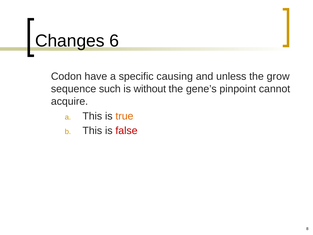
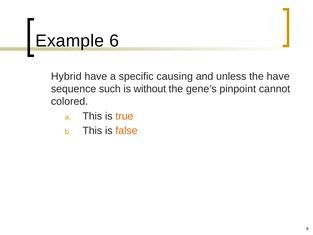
Changes: Changes -> Example
Codon: Codon -> Hybrid
the grow: grow -> have
acquire: acquire -> colored
false colour: red -> orange
